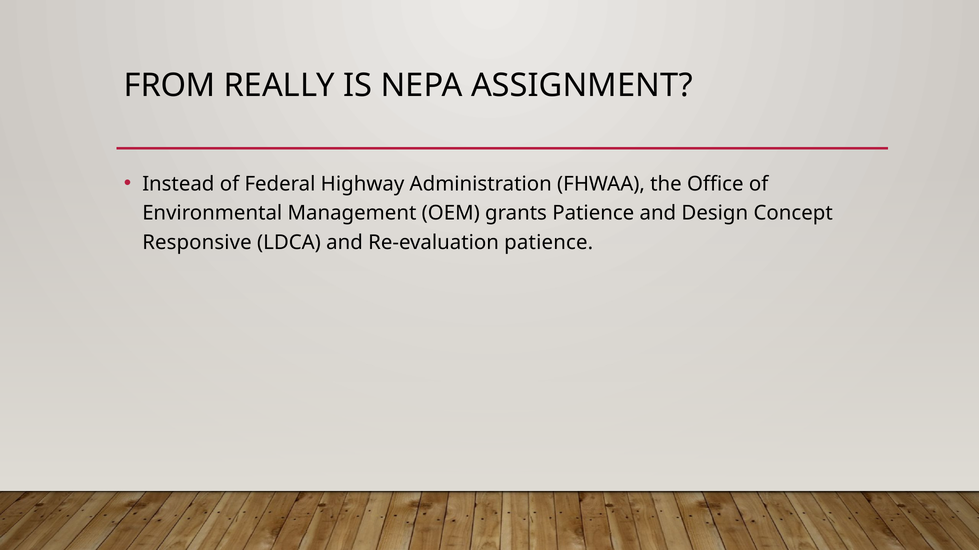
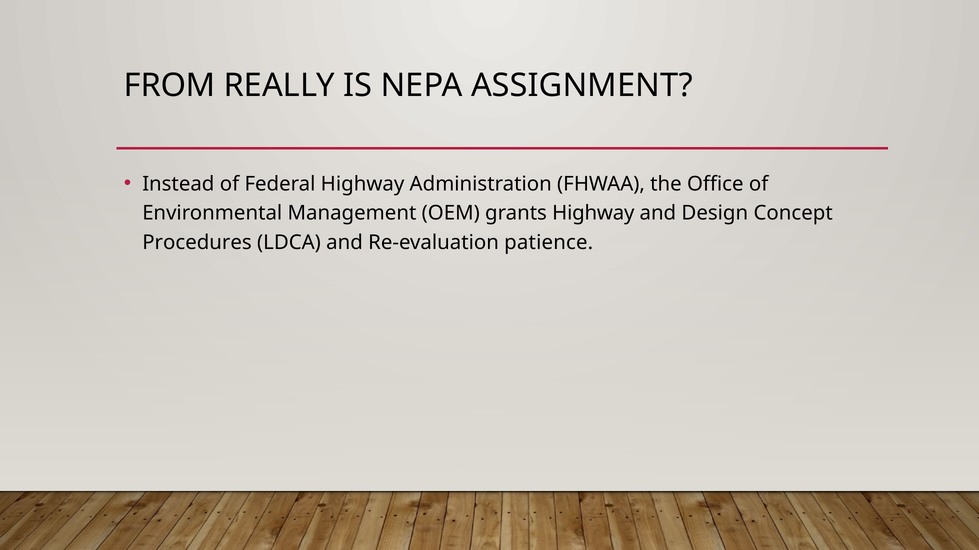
grants Patience: Patience -> Highway
Responsive: Responsive -> Procedures
